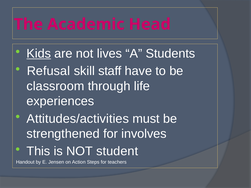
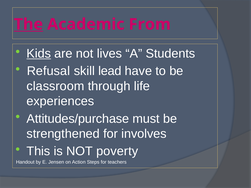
The underline: none -> present
Head: Head -> From
staff: staff -> lead
Attitudes/activities: Attitudes/activities -> Attitudes/purchase
student: student -> poverty
